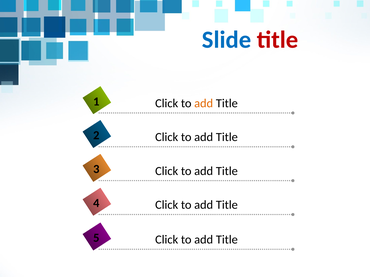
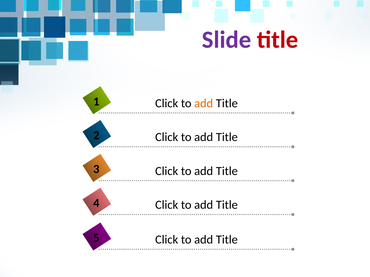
Slide colour: blue -> purple
